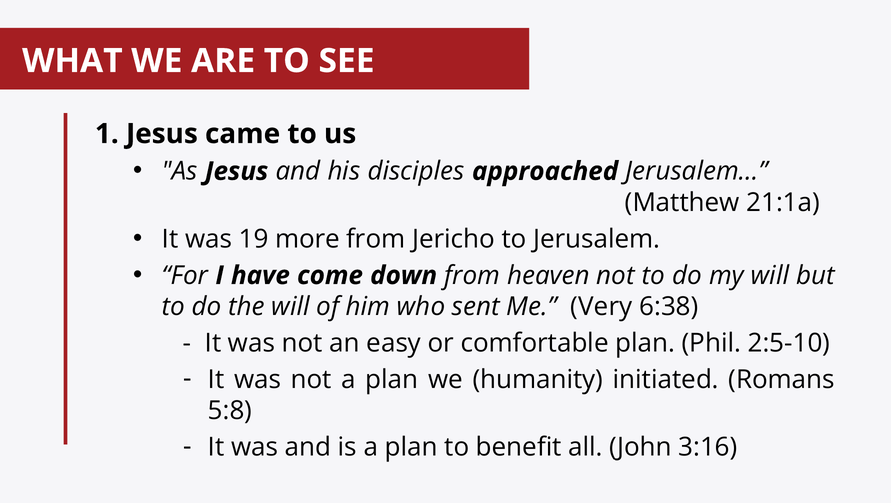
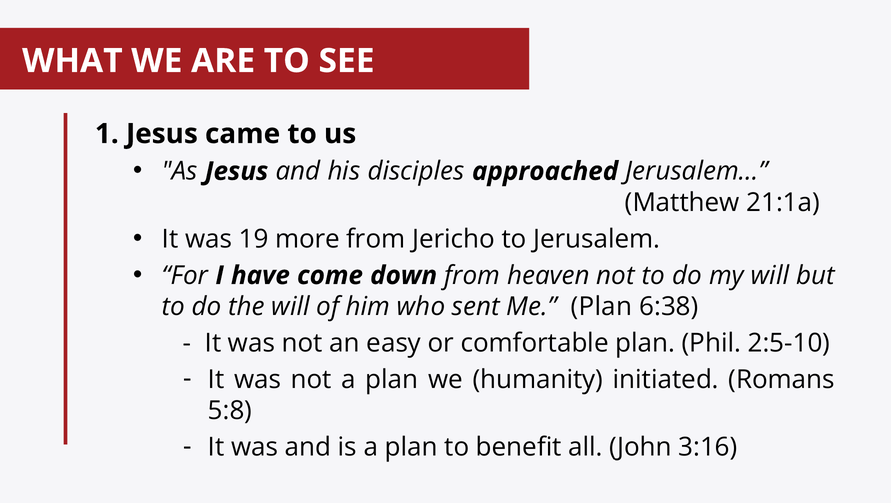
Me Very: Very -> Plan
